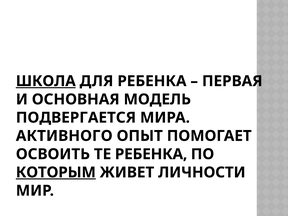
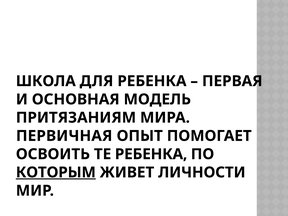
ШКОЛА underline: present -> none
ПОДВЕРГАЕТСЯ: ПОДВЕРГАЕТСЯ -> ПРИТЯЗАНИЯМ
АКТИВНОГО: АКТИВНОГО -> ПЕРВИЧНАЯ
